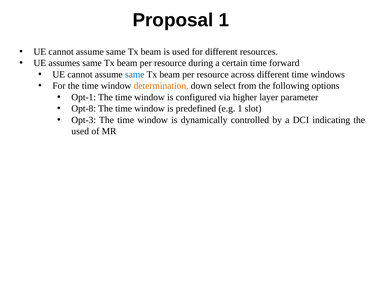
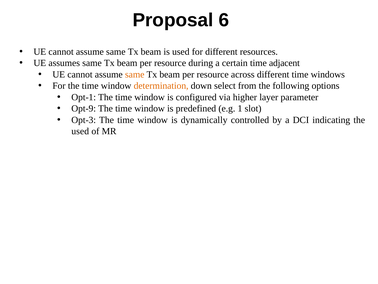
Proposal 1: 1 -> 6
forward: forward -> adjacent
same at (135, 74) colour: blue -> orange
Opt-8: Opt-8 -> Opt-9
